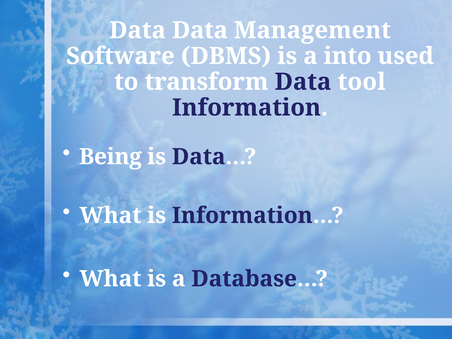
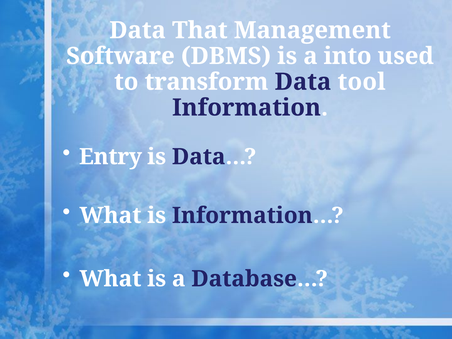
Data Data: Data -> That
Being: Being -> Entry
